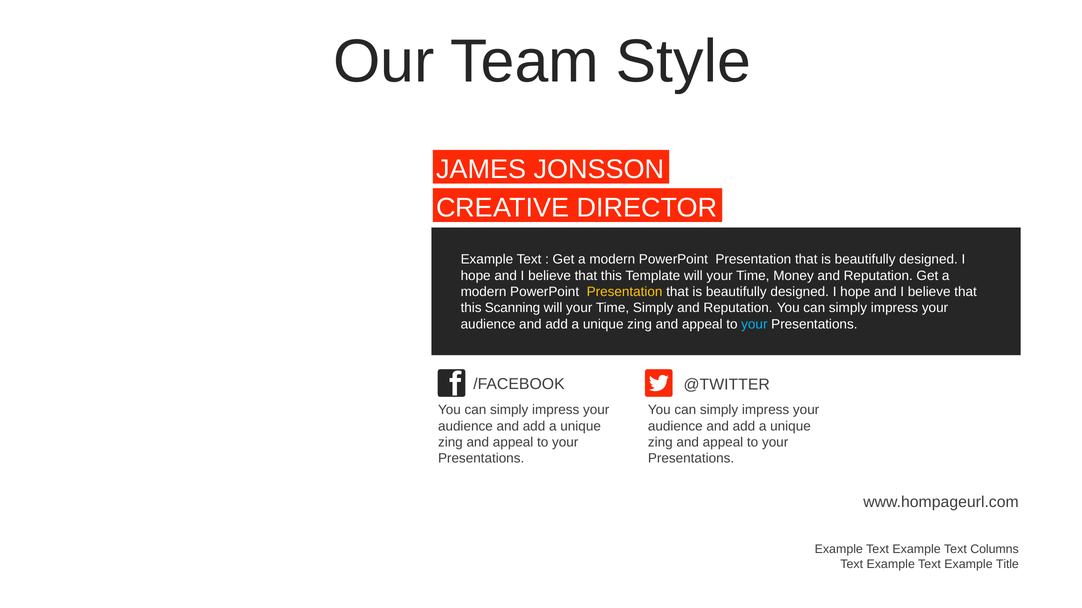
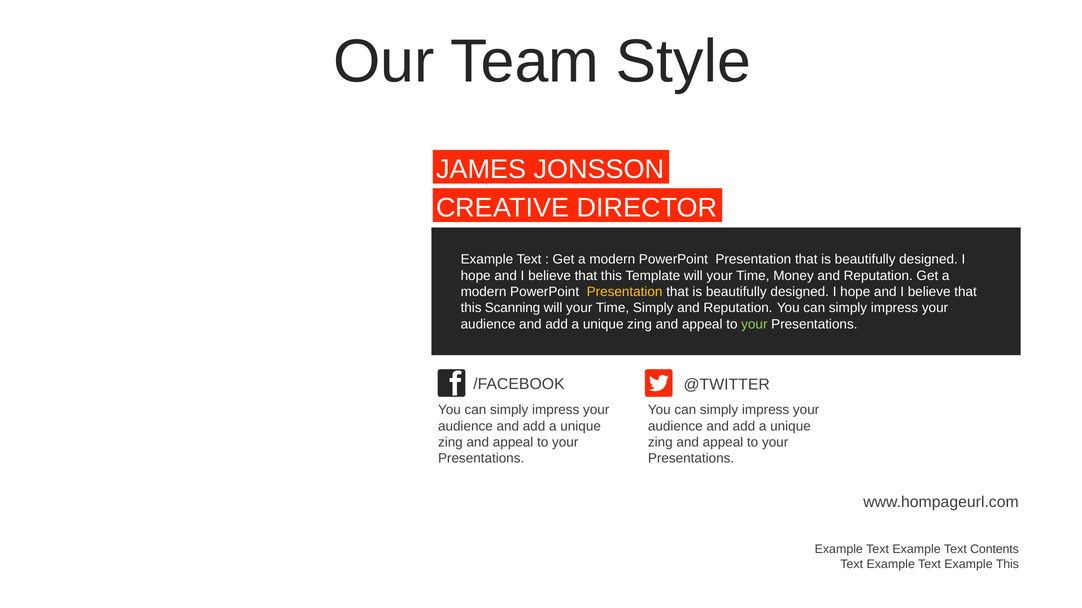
your at (754, 325) colour: light blue -> light green
Columns: Columns -> Contents
Example Title: Title -> This
